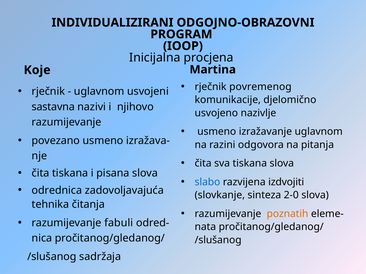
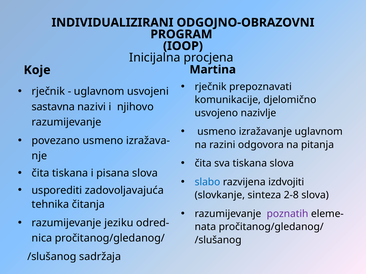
povremenog: povremenog -> prepoznavati
odrednica: odrednica -> usporediti
2-0: 2-0 -> 2-8
poznatih colour: orange -> purple
fabuli: fabuli -> jeziku
